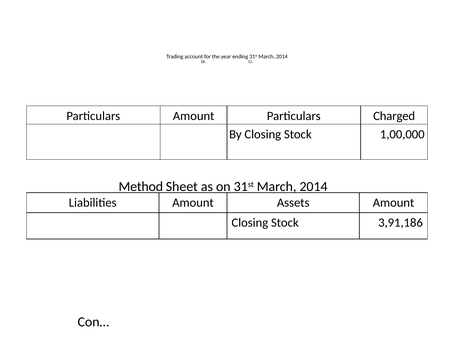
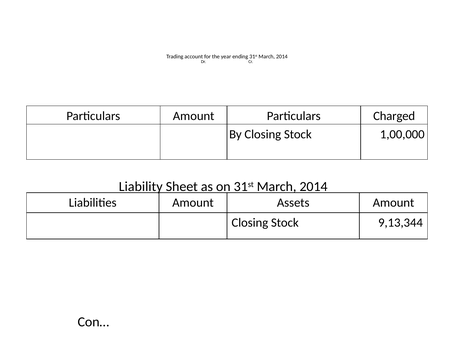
Method: Method -> Liability
3,91,186: 3,91,186 -> 9,13,344
